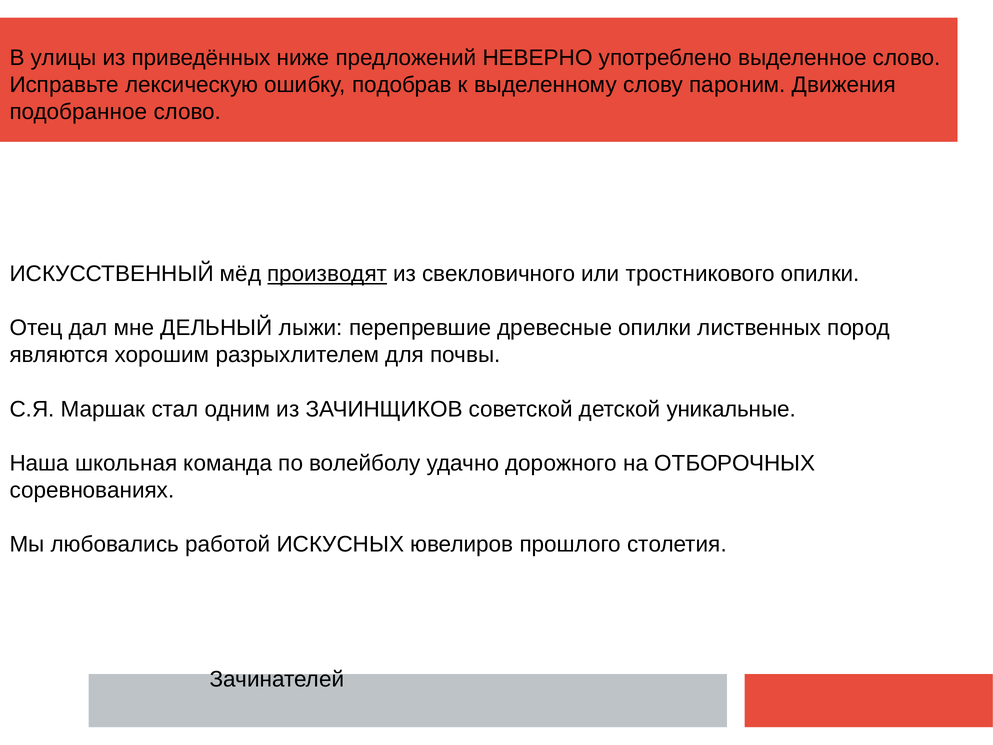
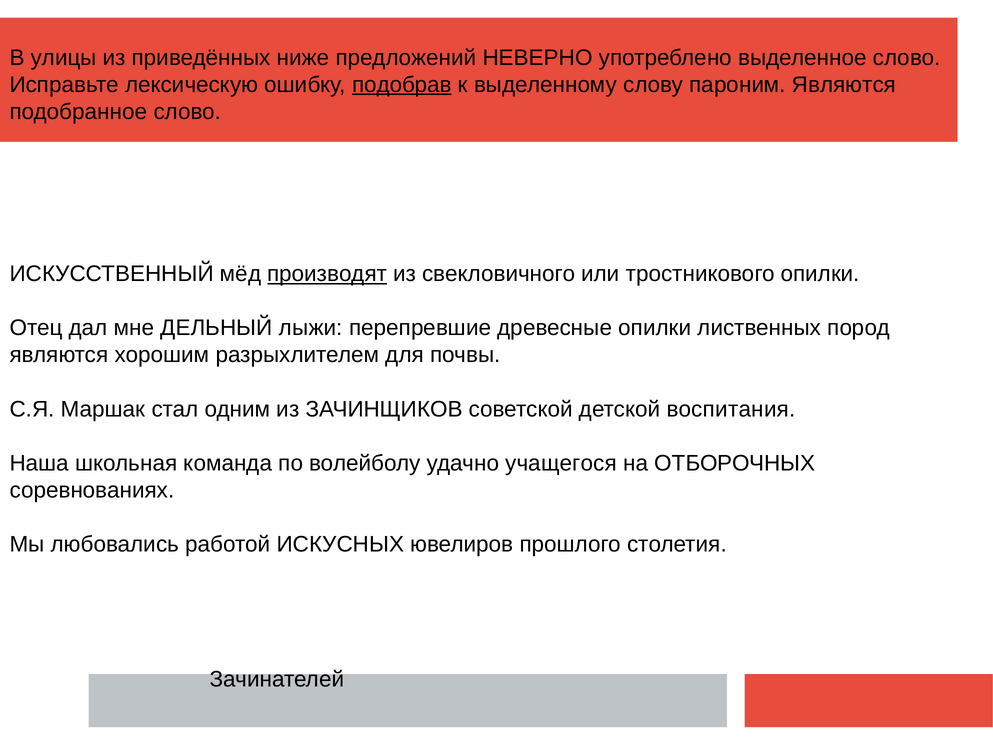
подобрав underline: none -> present
пароним Движения: Движения -> Являются
уникальные: уникальные -> воспитания
дорожного: дорожного -> учащегося
